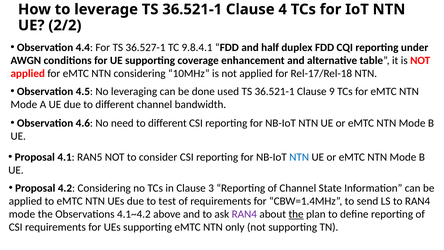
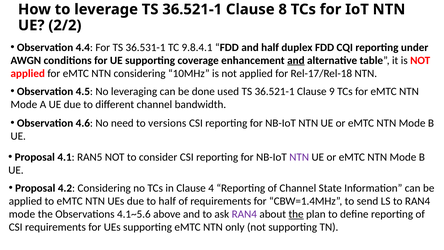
4: 4 -> 8
36.527-1: 36.527-1 -> 36.531-1
and at (296, 60) underline: none -> present
need to different: different -> versions
NTN at (299, 157) colour: blue -> purple
3: 3 -> 4
to test: test -> half
4.1~4.2: 4.1~4.2 -> 4.1~5.6
